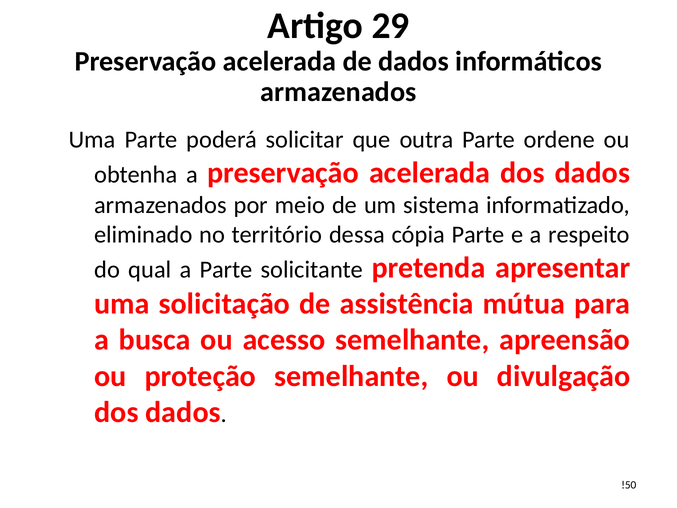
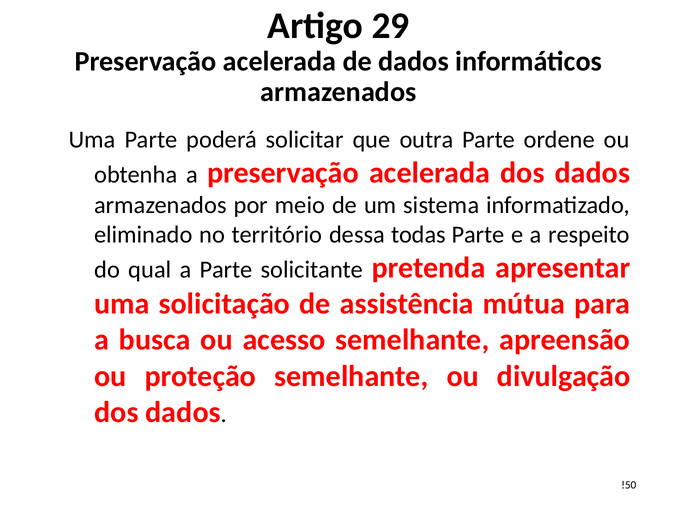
cópia: cópia -> todas
